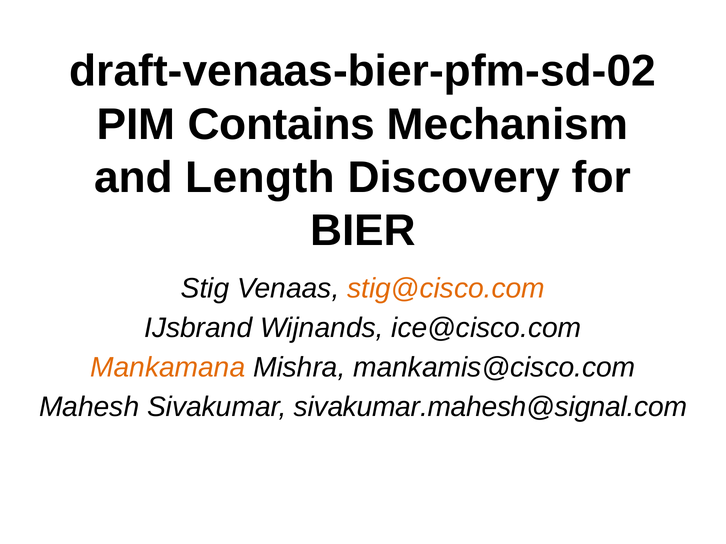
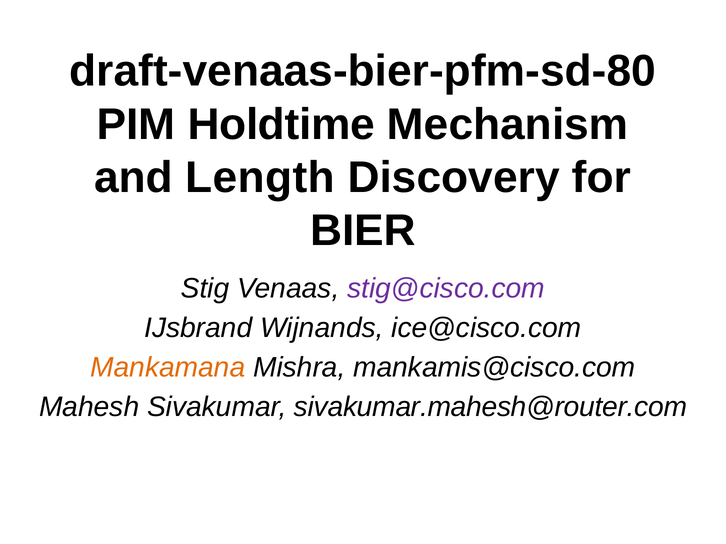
draft-venaas-bier-pfm-sd-02: draft-venaas-bier-pfm-sd-02 -> draft-venaas-bier-pfm-sd-80
Contains: Contains -> Holdtime
stig@cisco.com colour: orange -> purple
sivakumar.mahesh@signal.com: sivakumar.mahesh@signal.com -> sivakumar.mahesh@router.com
